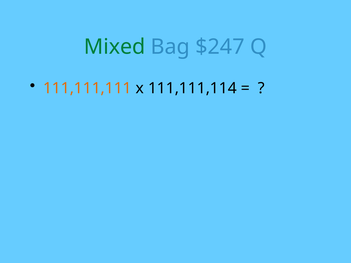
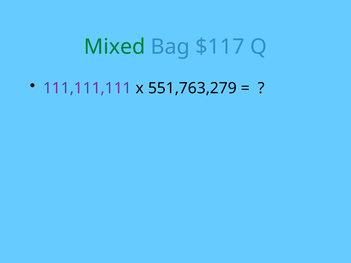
$247: $247 -> $117
111,111,111 colour: orange -> purple
111,111,114: 111,111,114 -> 551,763,279
